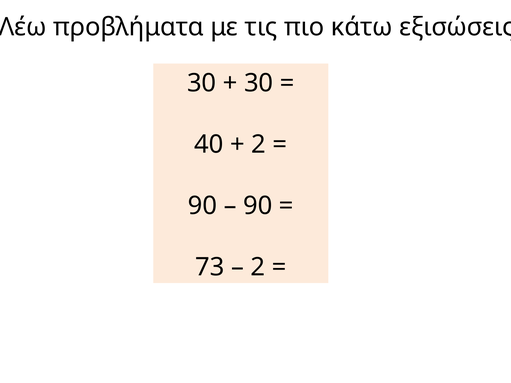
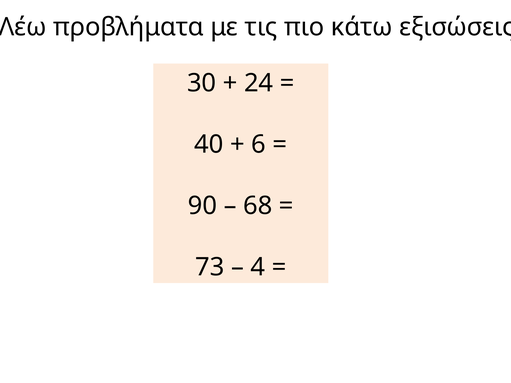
30 at (259, 83): 30 -> 24
2 at (259, 145): 2 -> 6
90 at (258, 206): 90 -> 68
2 at (258, 267): 2 -> 4
